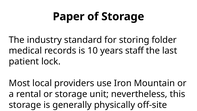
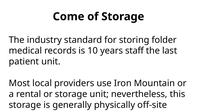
Paper: Paper -> Come
patient lock: lock -> unit
